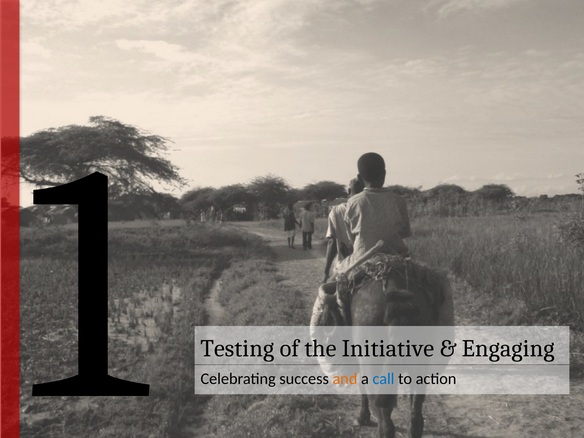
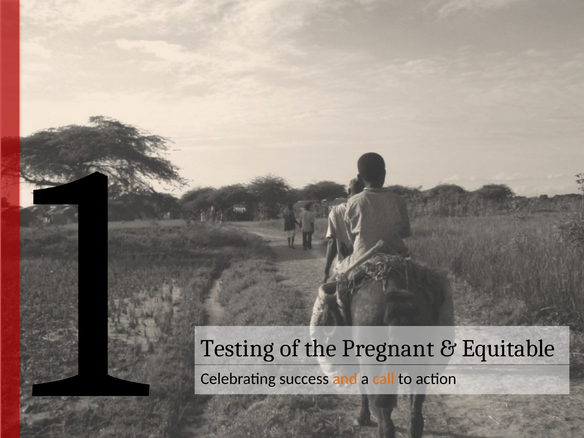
Initiative: Initiative -> Pregnant
Engaging: Engaging -> Equitable
call colour: blue -> orange
